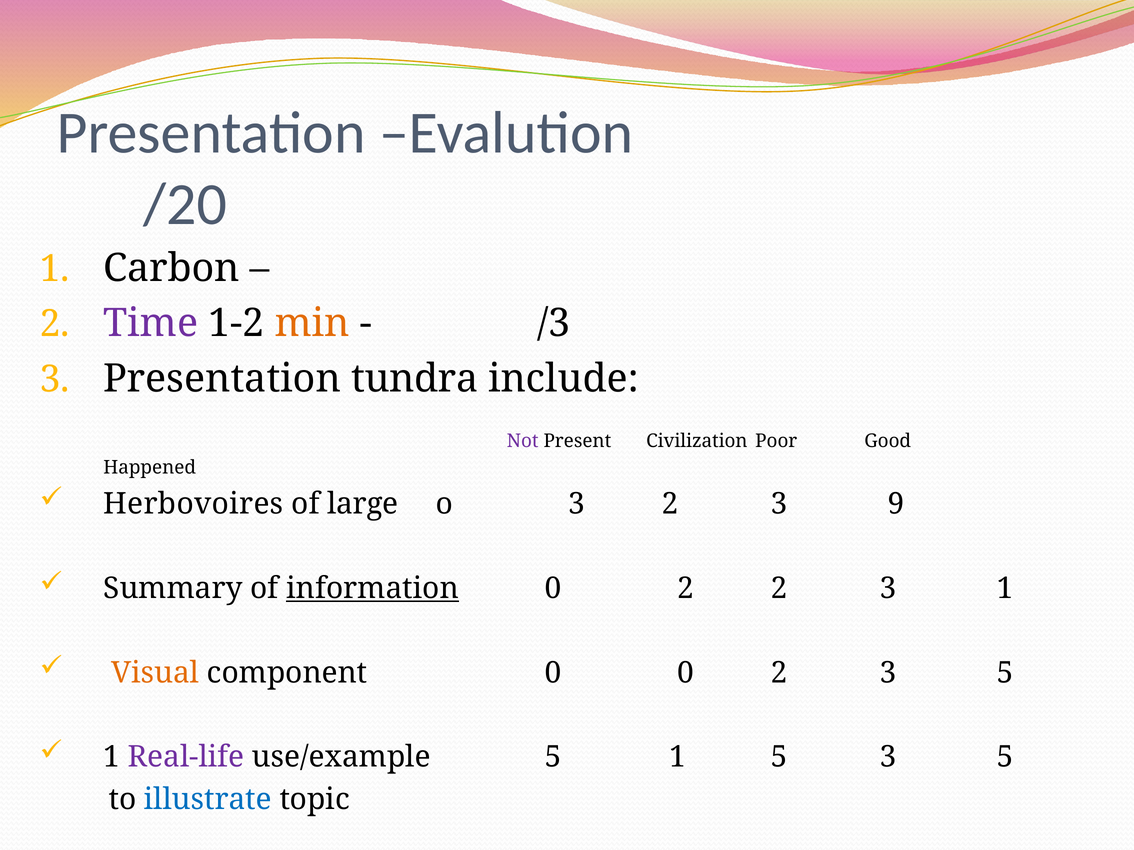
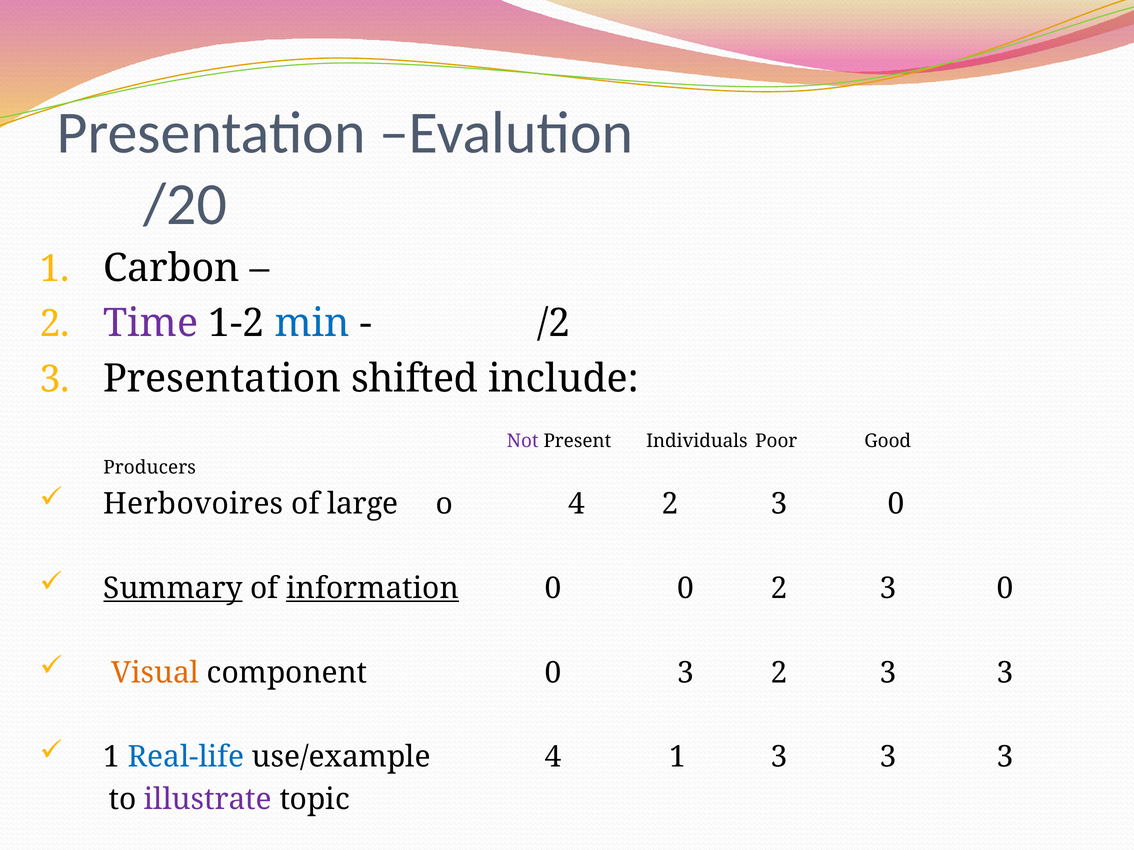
min colour: orange -> blue
/3: /3 -> /2
tundra: tundra -> shifted
Civilization: Civilization -> Individuals
Happened: Happened -> Producers
o 3: 3 -> 4
9 at (896, 504): 9 -> 0
Summary underline: none -> present
2 at (686, 589): 2 -> 0
1 at (1005, 589): 1 -> 0
0 0: 0 -> 3
2 3 5: 5 -> 3
Real-life colour: purple -> blue
use/example 5: 5 -> 4
1 5: 5 -> 3
5 at (1005, 757): 5 -> 3
illustrate colour: blue -> purple
